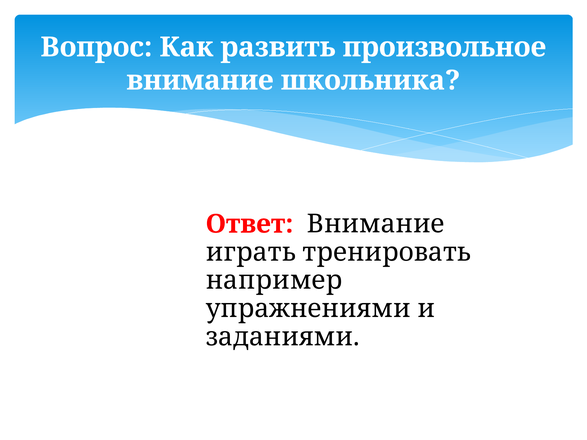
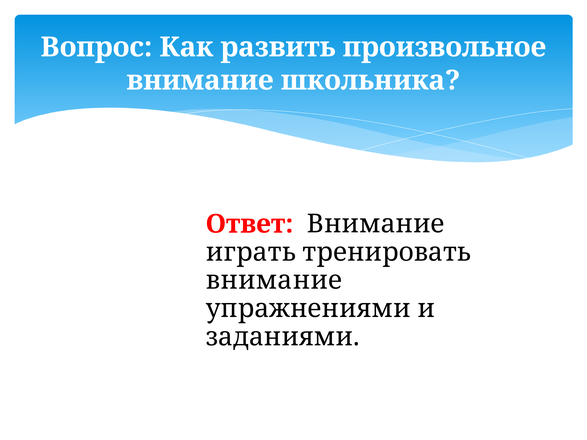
например at (274, 281): например -> внимание
